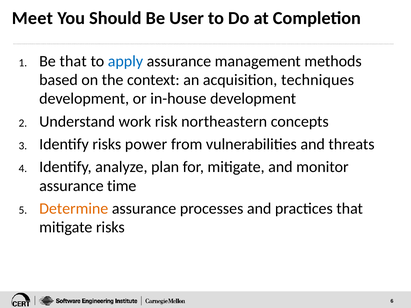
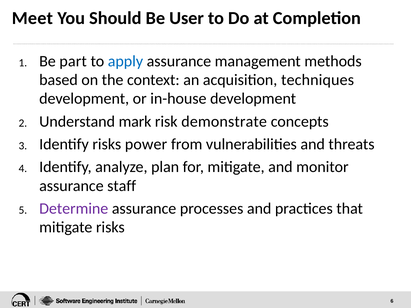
Be that: that -> part
work: work -> mark
northeastern: northeastern -> demonstrate
time: time -> staff
Determine colour: orange -> purple
